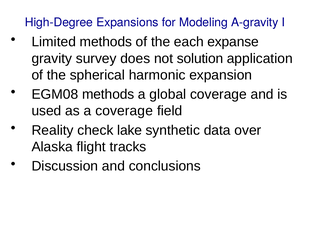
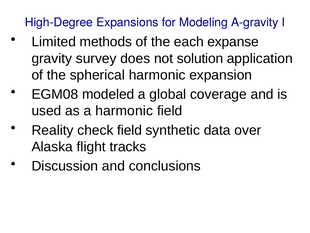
EGM08 methods: methods -> modeled
a coverage: coverage -> harmonic
check lake: lake -> field
